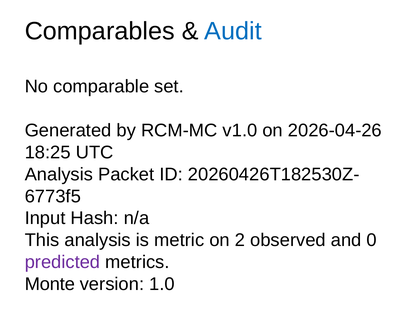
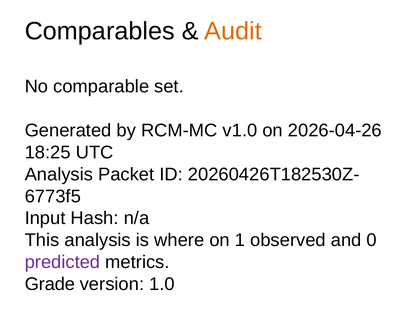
Audit colour: blue -> orange
metric: metric -> where
2: 2 -> 1
Monte: Monte -> Grade
